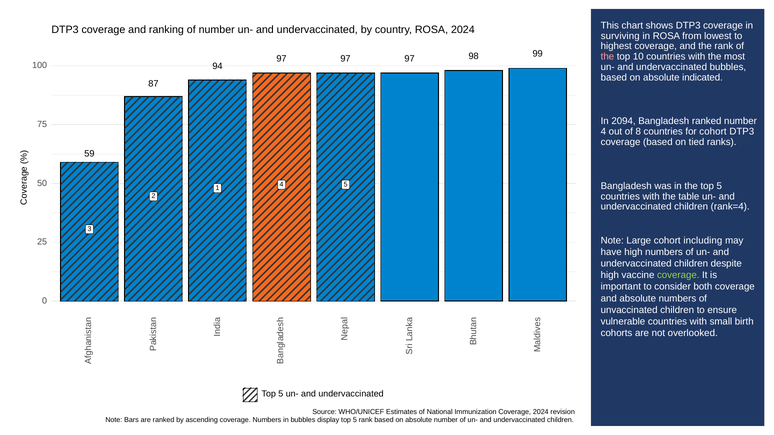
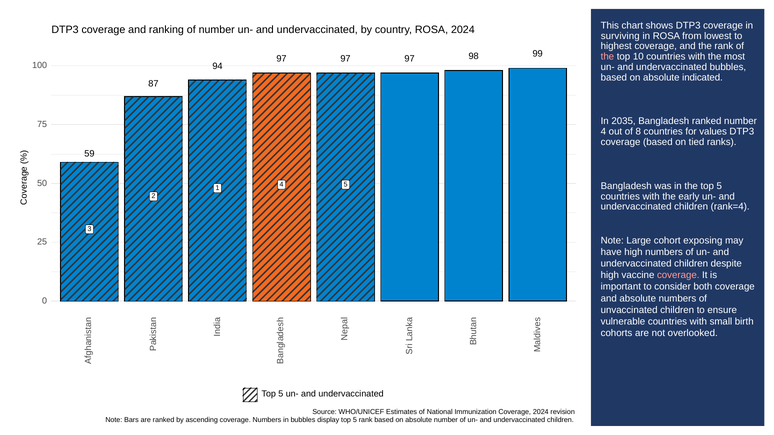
2094: 2094 -> 2035
for cohort: cohort -> values
table: table -> early
including: including -> exposing
coverage at (678, 275) colour: light green -> pink
